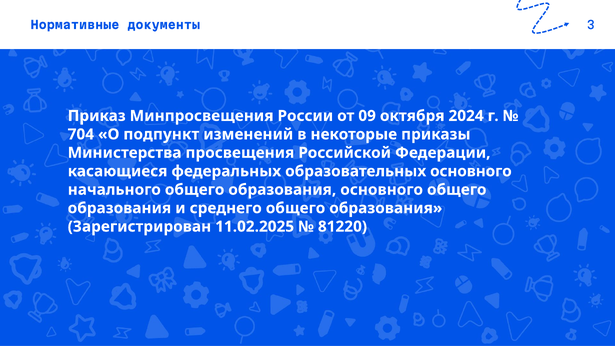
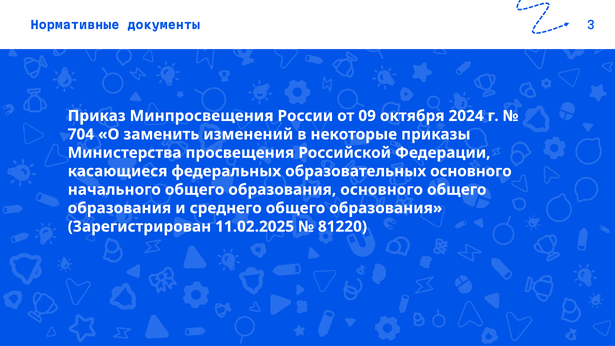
подпункт: подпункт -> заменить
